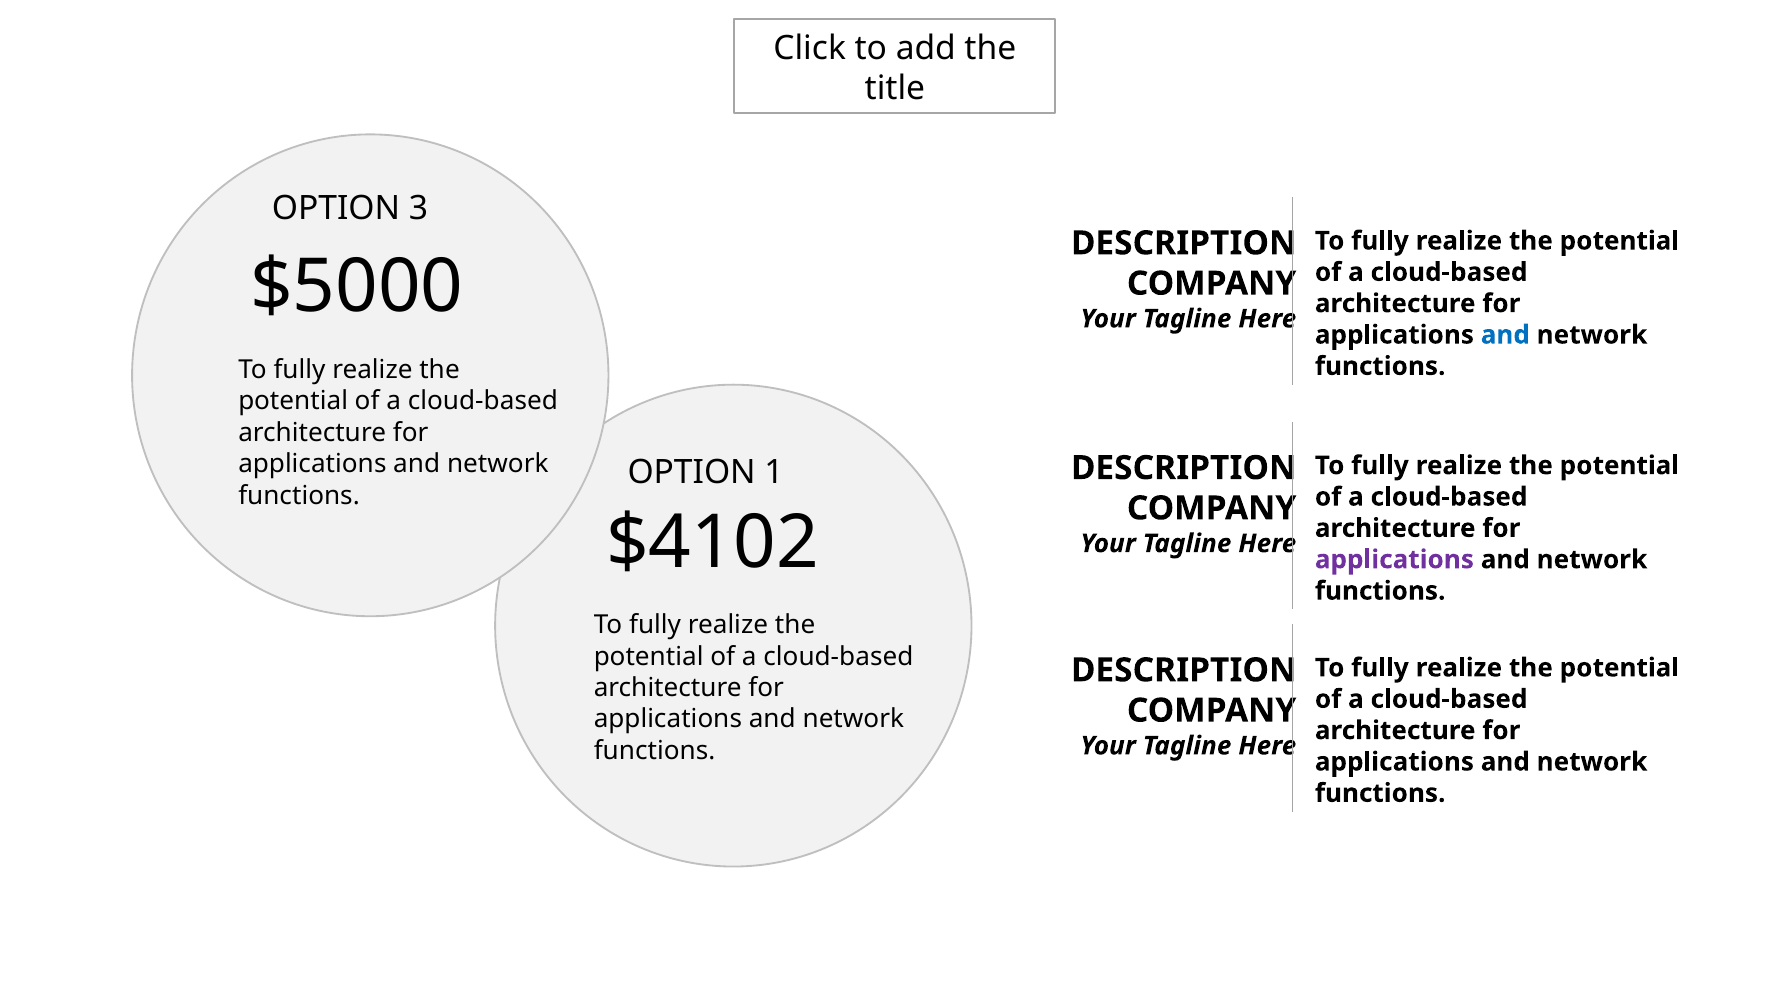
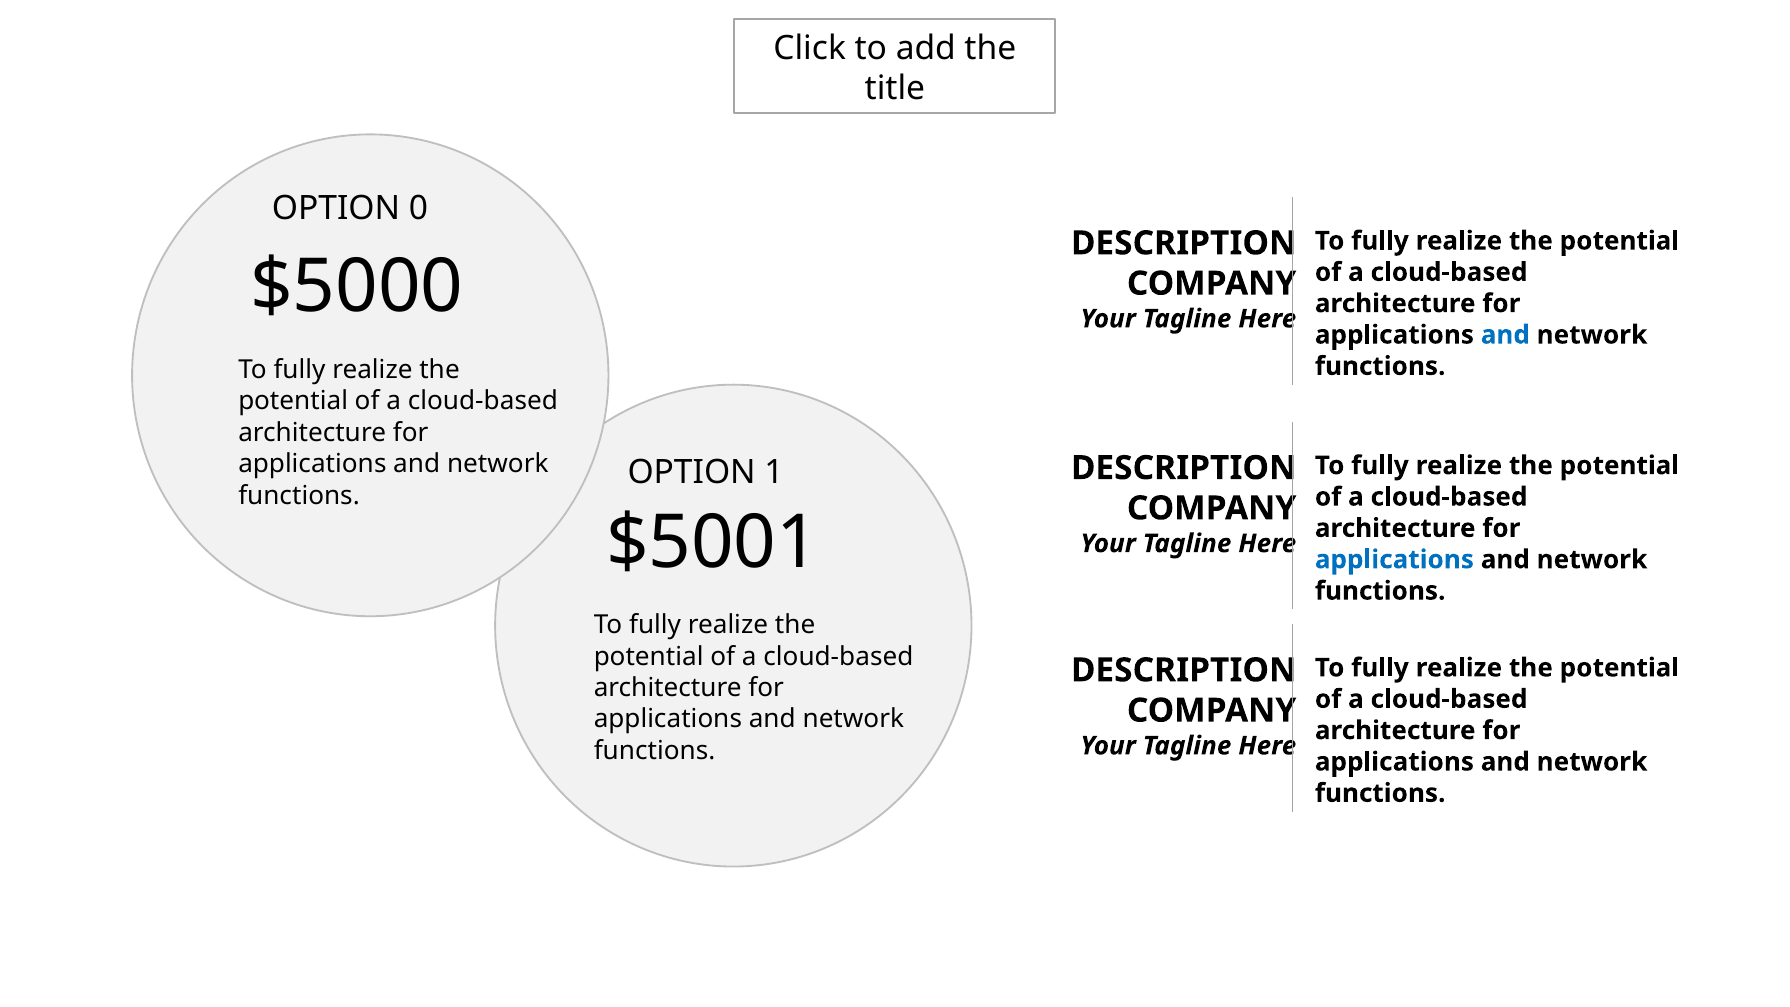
3: 3 -> 0
$4102: $4102 -> $5001
applications at (1394, 560) colour: purple -> blue
